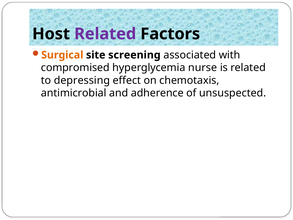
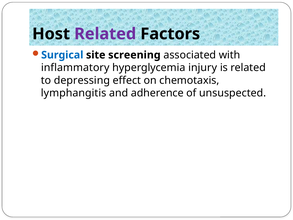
Surgical colour: orange -> blue
compromised: compromised -> inflammatory
nurse: nurse -> injury
antimicrobial: antimicrobial -> lymphangitis
